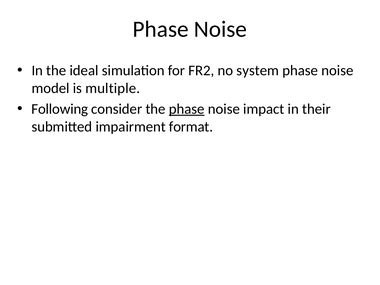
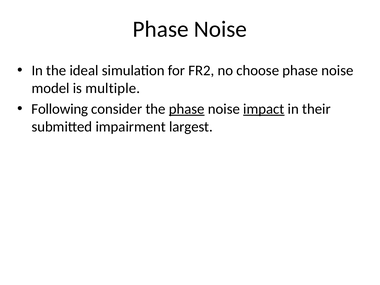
system: system -> choose
impact underline: none -> present
format: format -> largest
